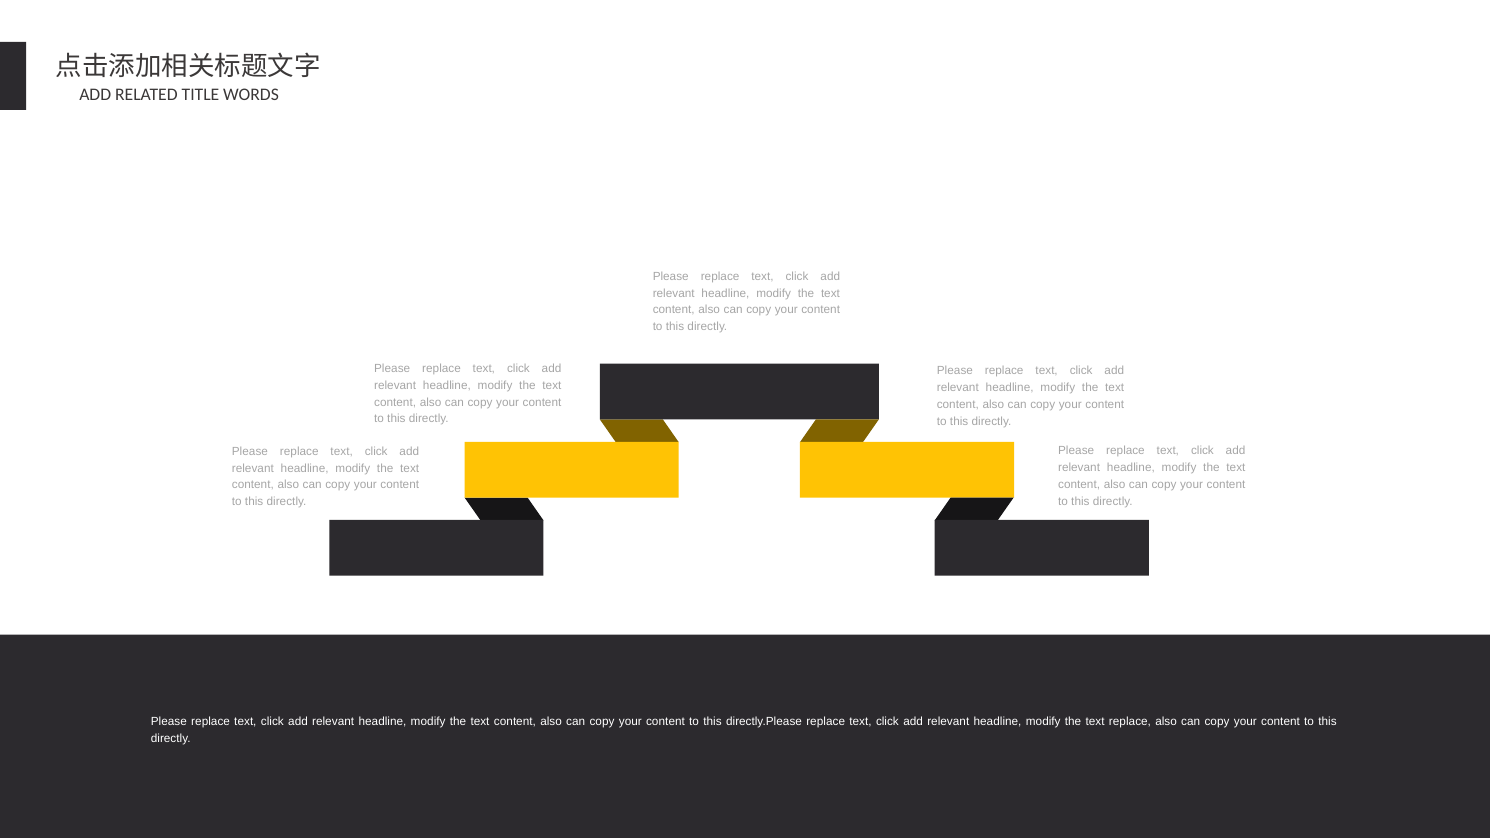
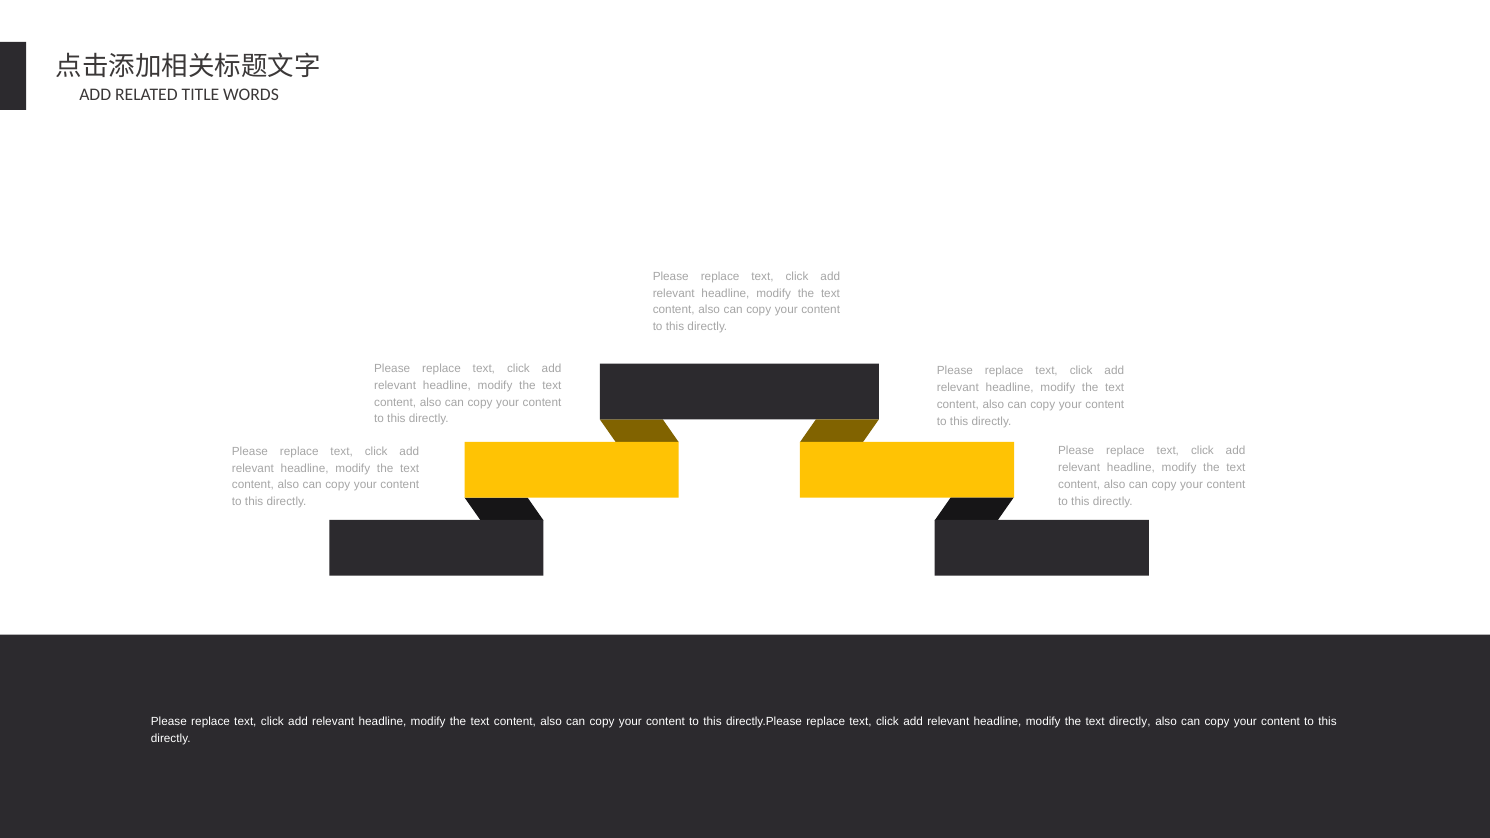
text replace: replace -> directly
